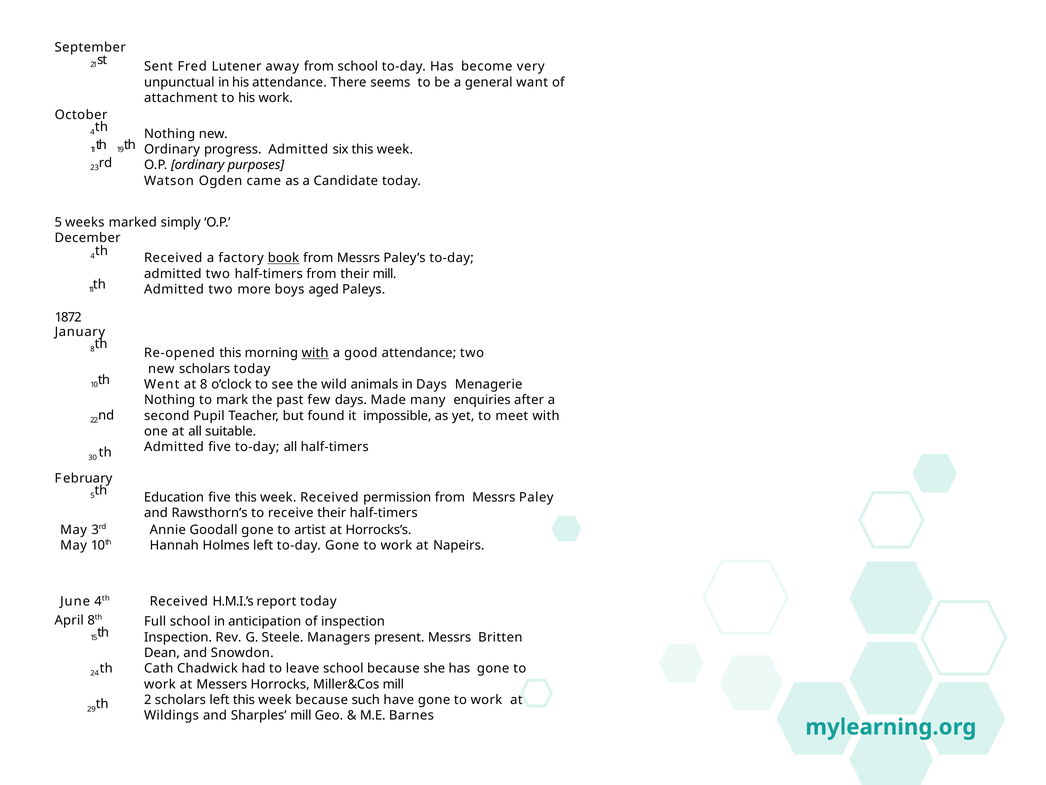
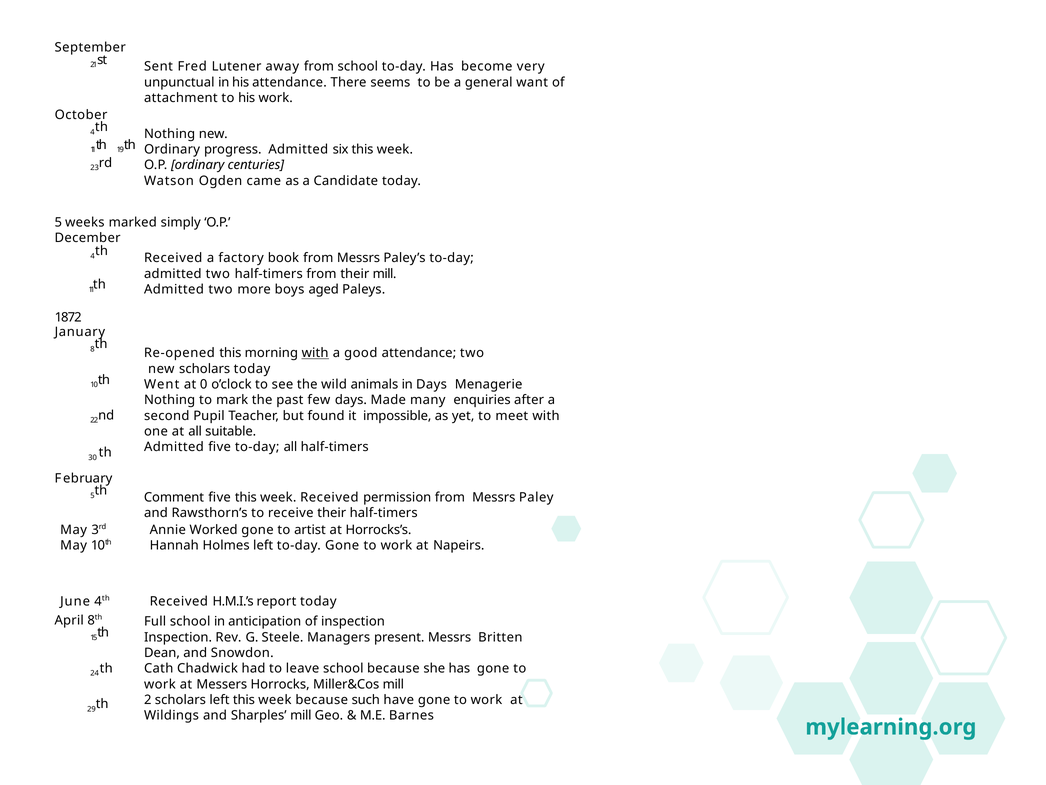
purposes: purposes -> centuries
book underline: present -> none
at 8: 8 -> 0
Education: Education -> Comment
Goodall: Goodall -> Worked
